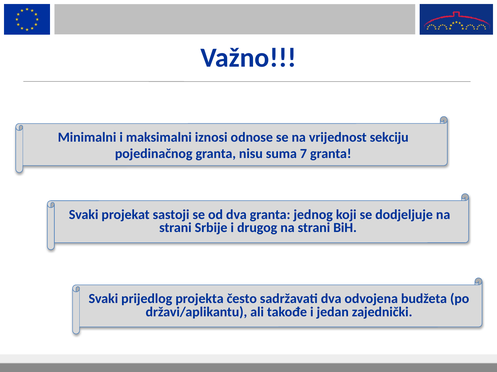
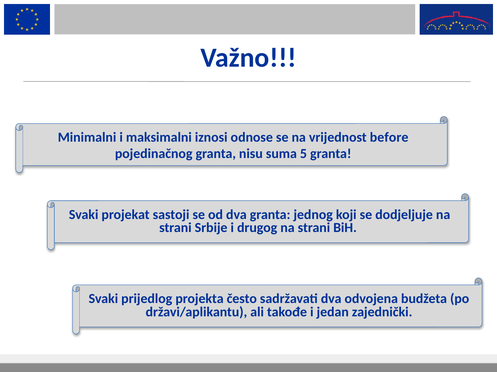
sekciju: sekciju -> before
7: 7 -> 5
